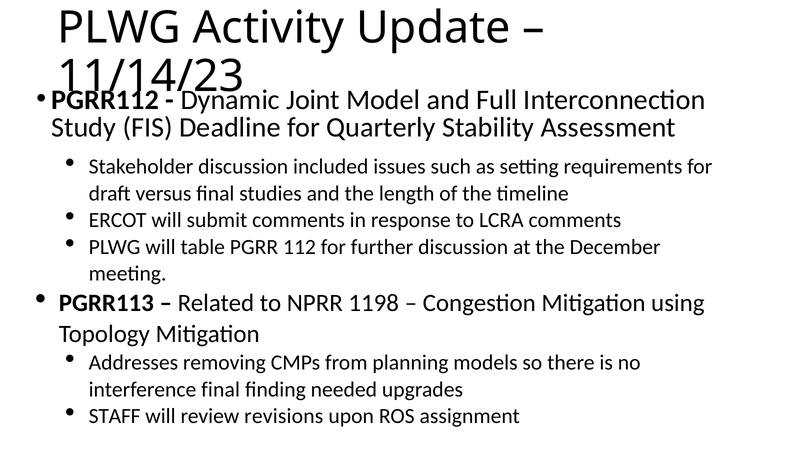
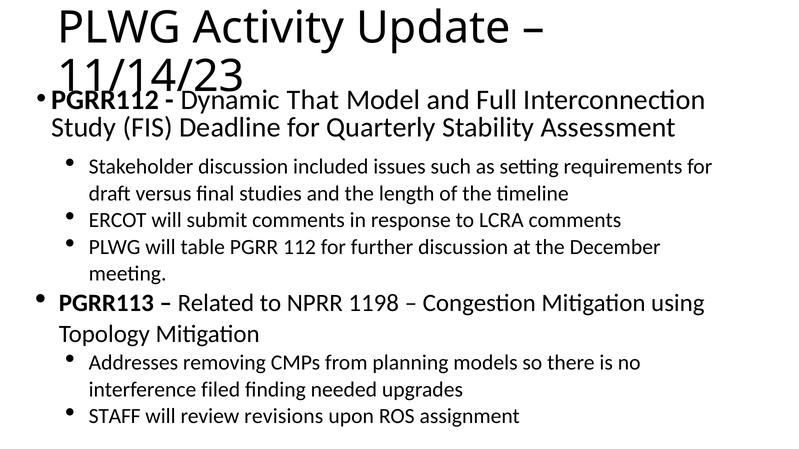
Joint: Joint -> That
interference final: final -> filed
